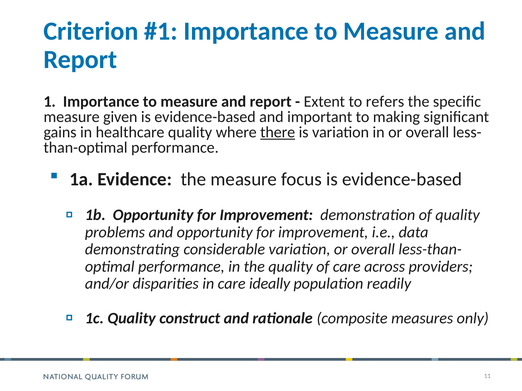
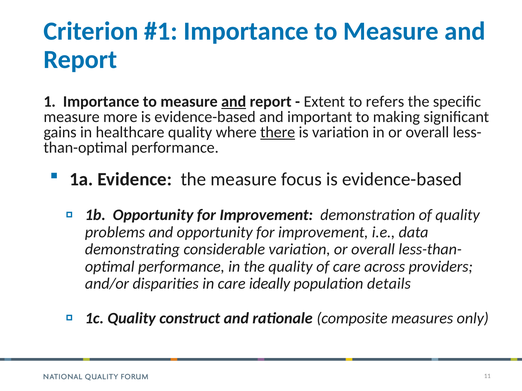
and at (234, 102) underline: none -> present
given: given -> more
readily: readily -> details
